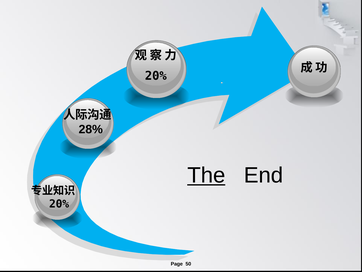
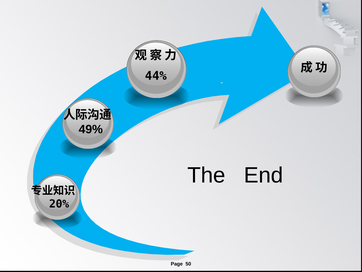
20% at (156, 76): 20% -> 44%
28%: 28% -> 49%
The underline: present -> none
